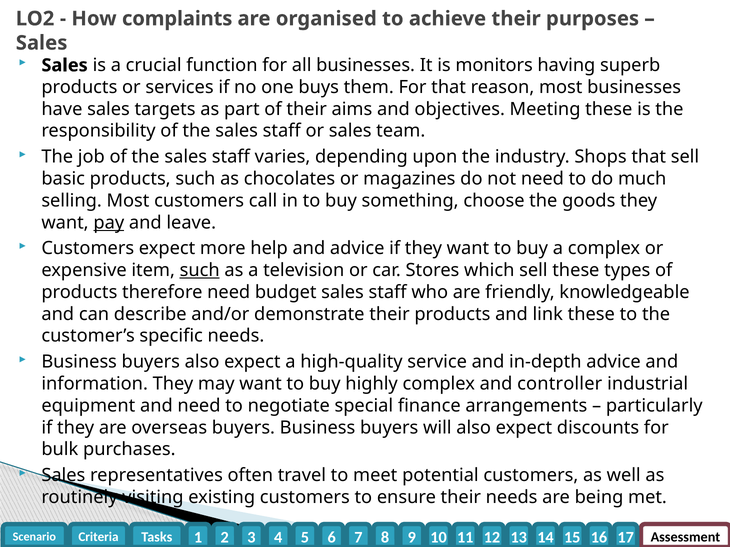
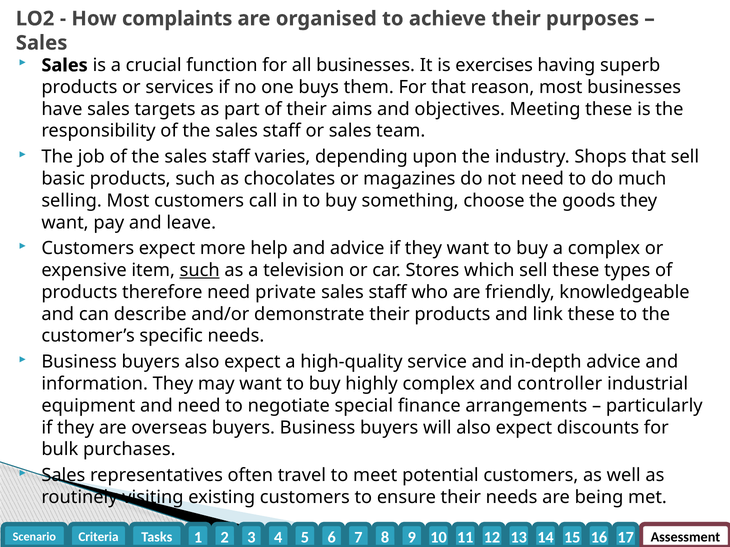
monitors: monitors -> exercises
pay underline: present -> none
budget: budget -> private
